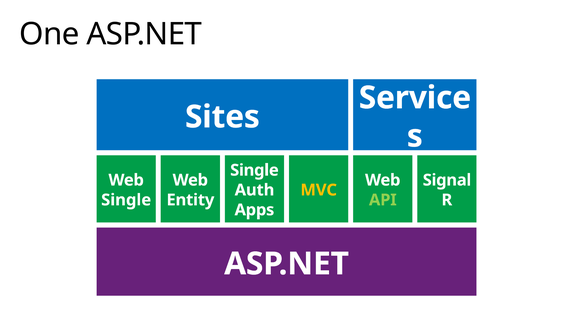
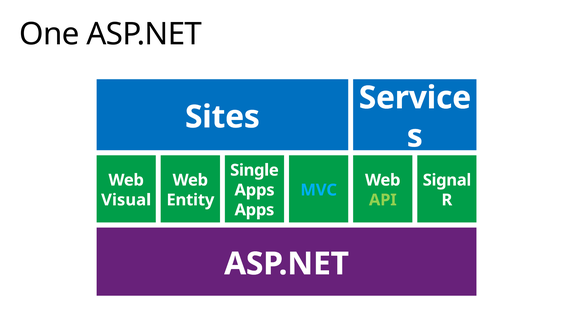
Auth at (255, 190): Auth -> Apps
MVC colour: yellow -> light blue
Single at (126, 200): Single -> Visual
